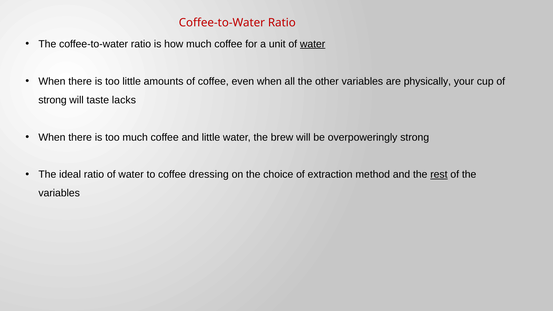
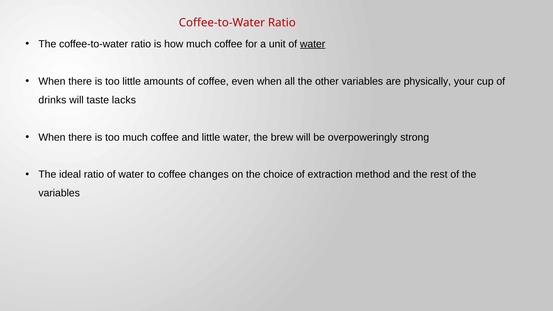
strong at (52, 100): strong -> drinks
dressing: dressing -> changes
rest underline: present -> none
